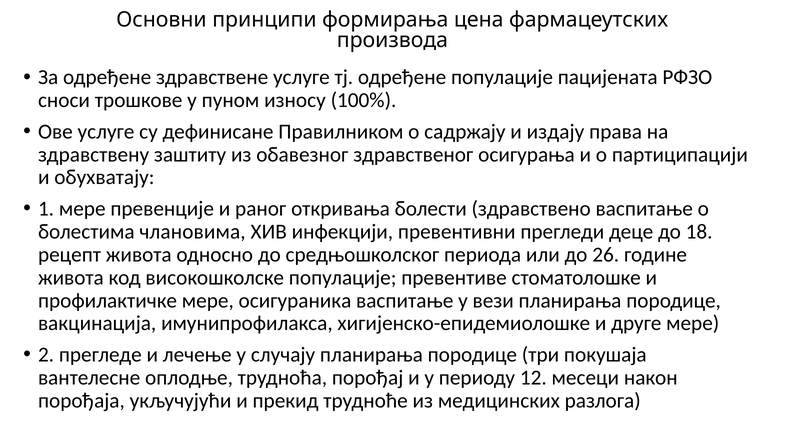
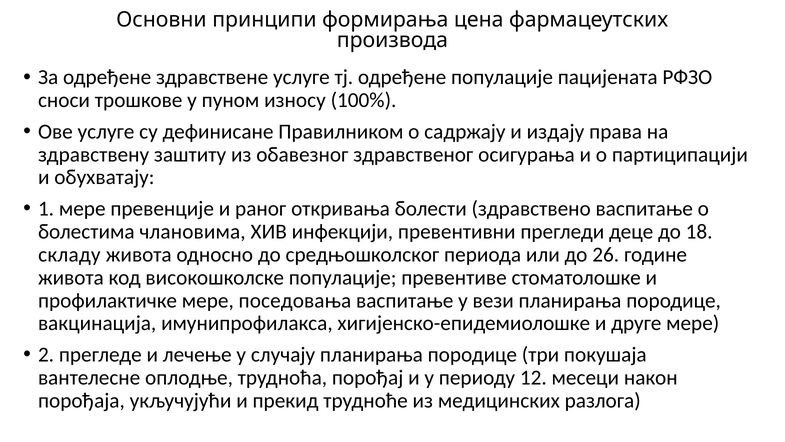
рецепт: рецепт -> складу
осигураника: осигураника -> поседовања
